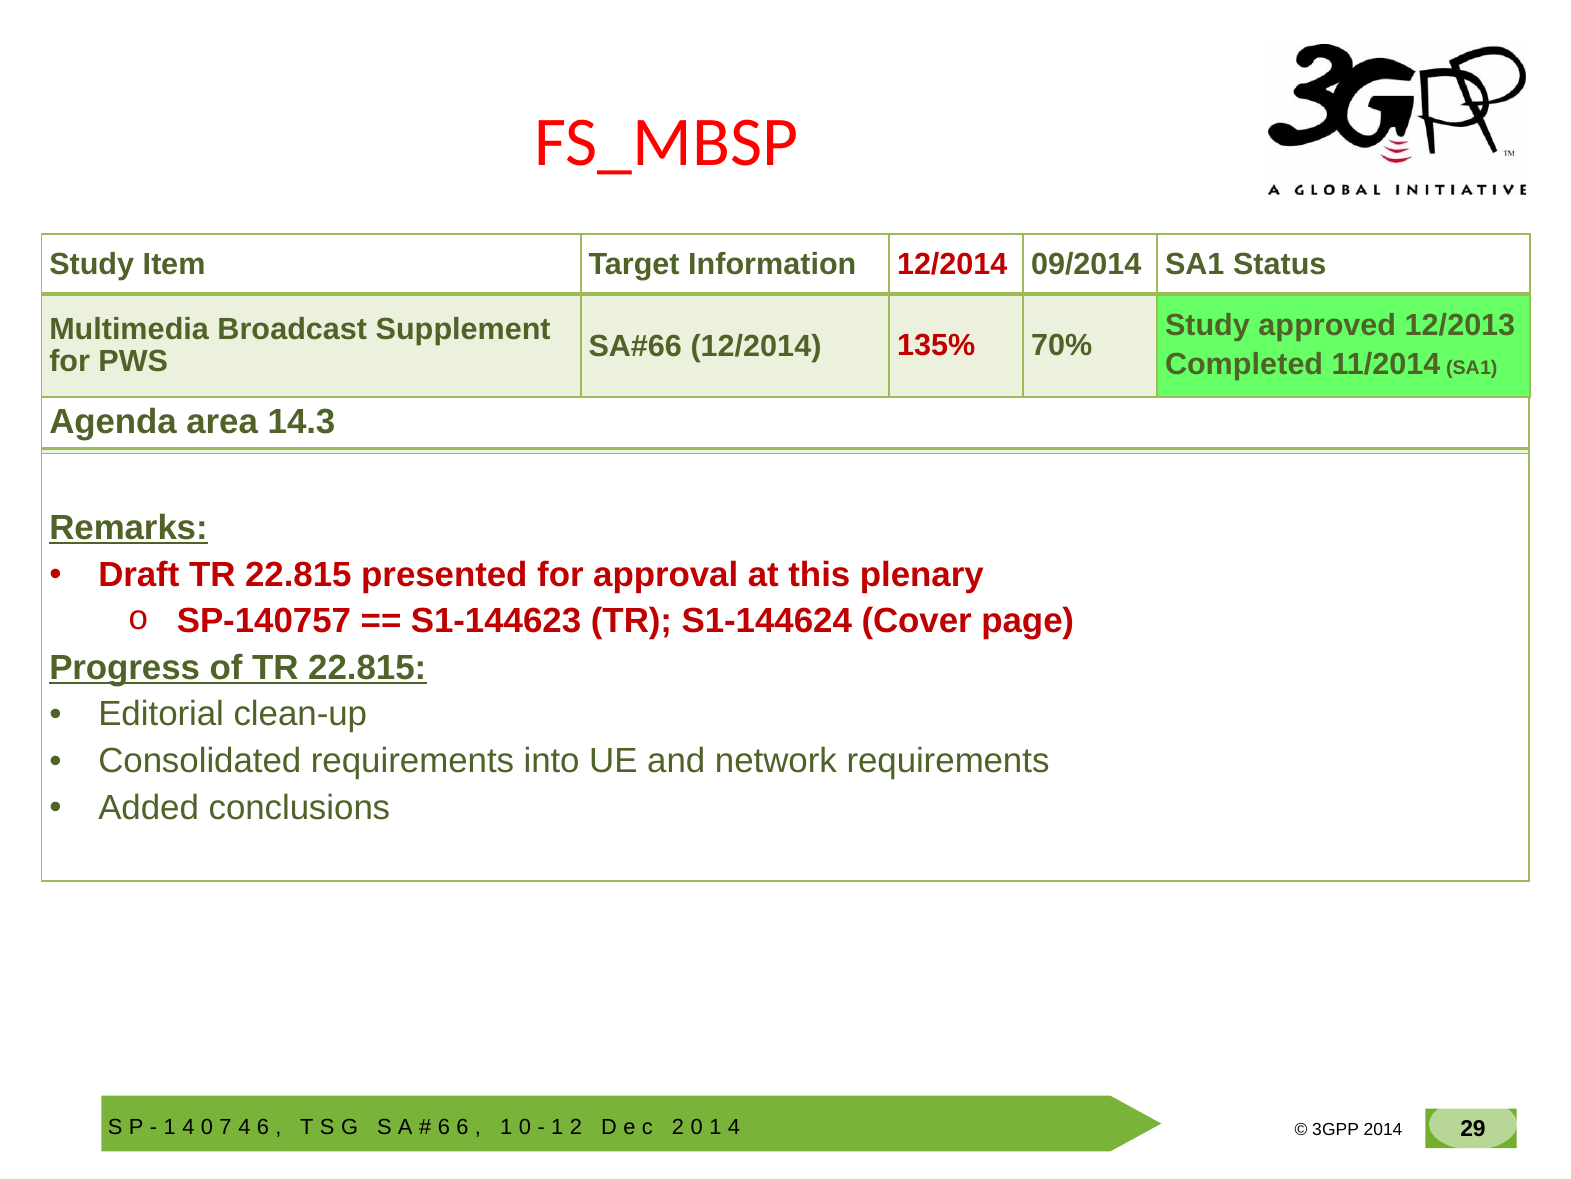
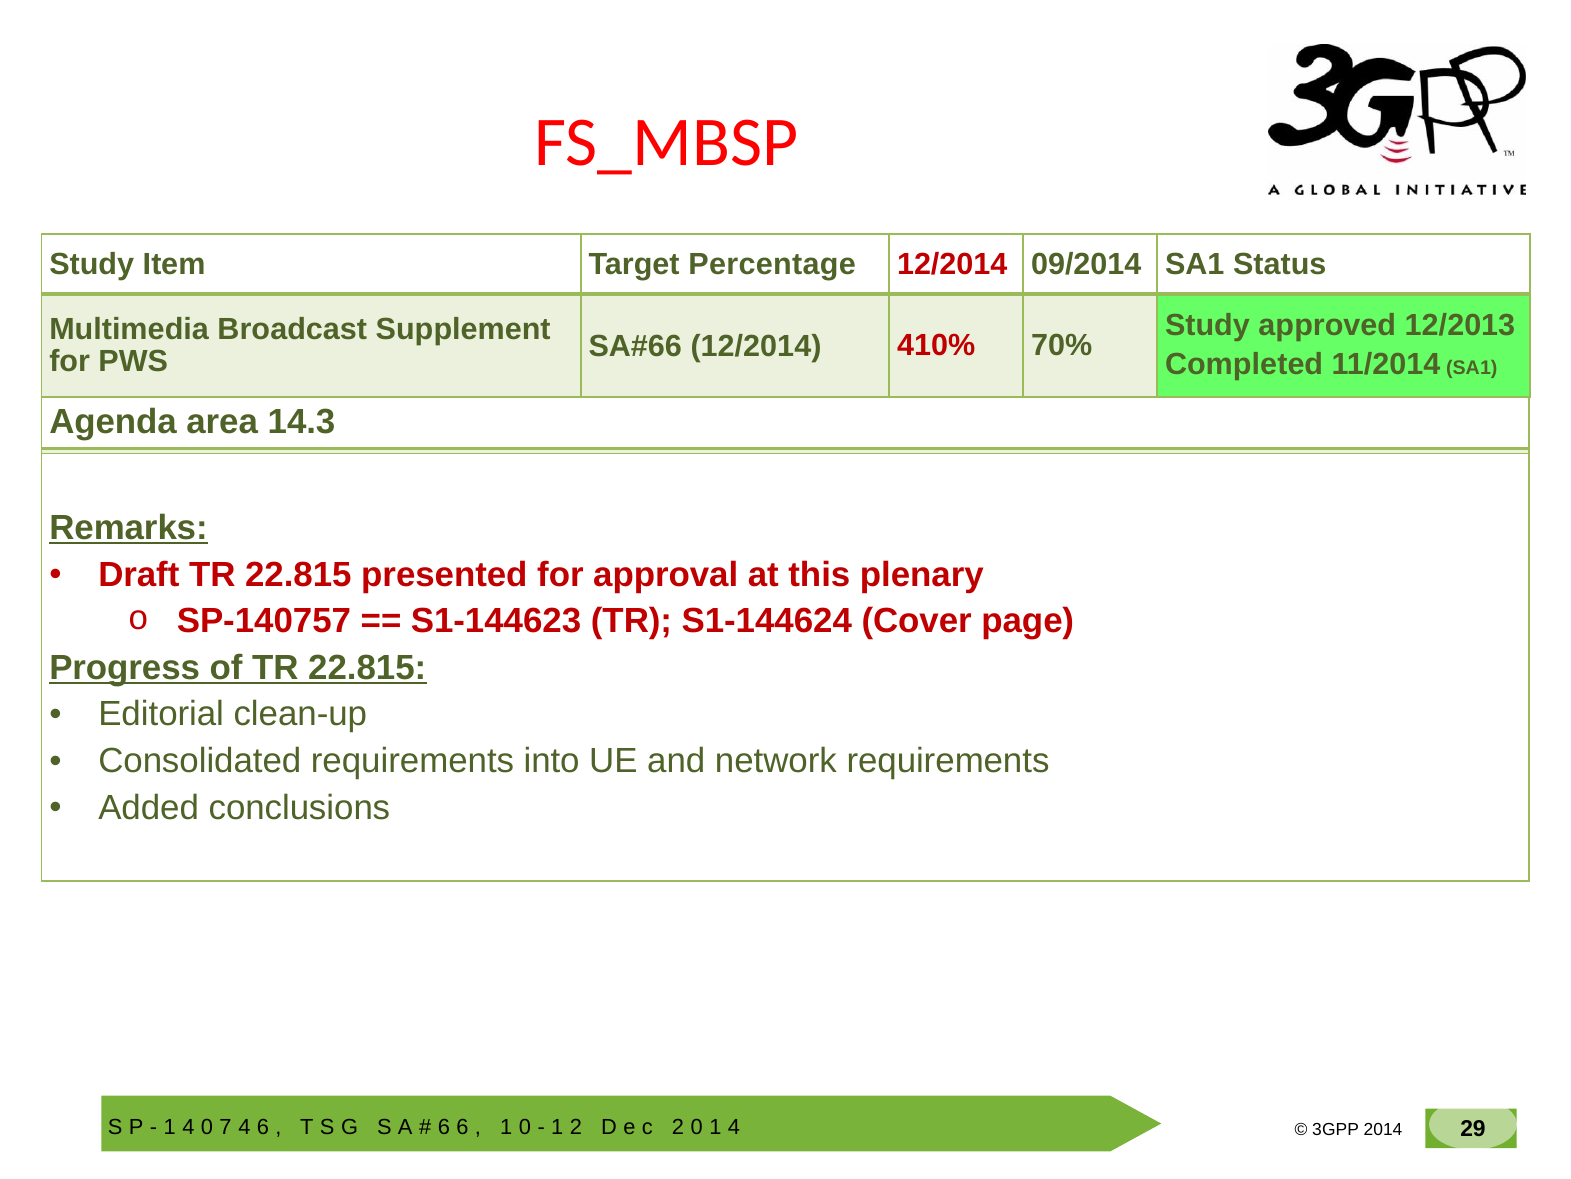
Information: Information -> Percentage
135%: 135% -> 410%
